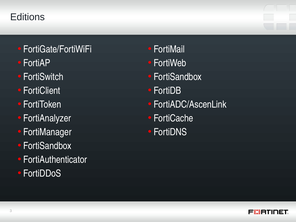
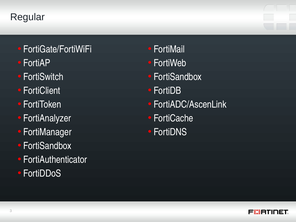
Editions: Editions -> Regular
